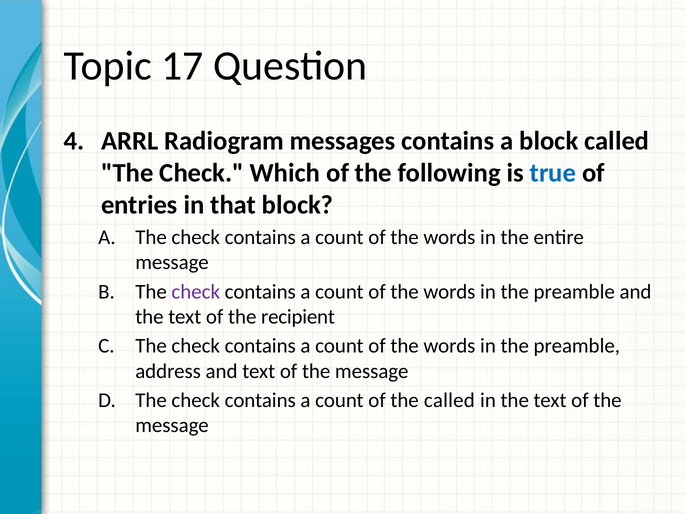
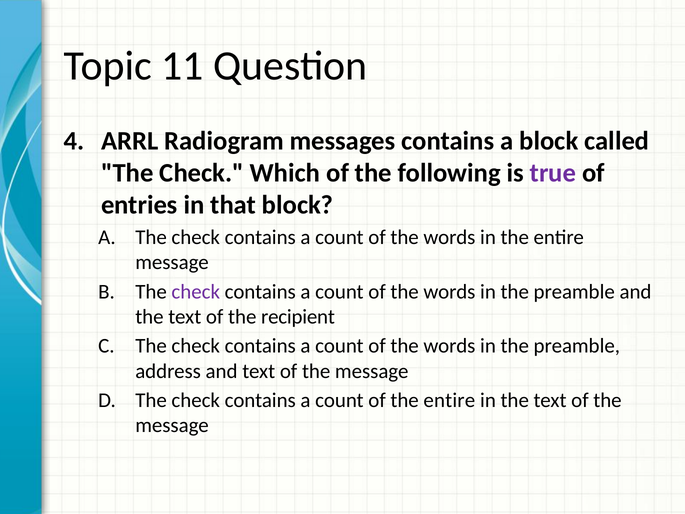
17: 17 -> 11
true colour: blue -> purple
of the called: called -> entire
